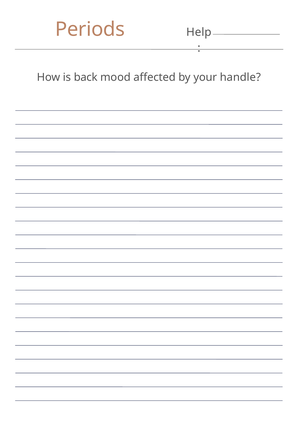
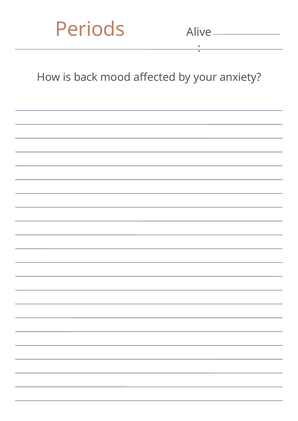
Help: Help -> Alive
handle: handle -> anxiety
